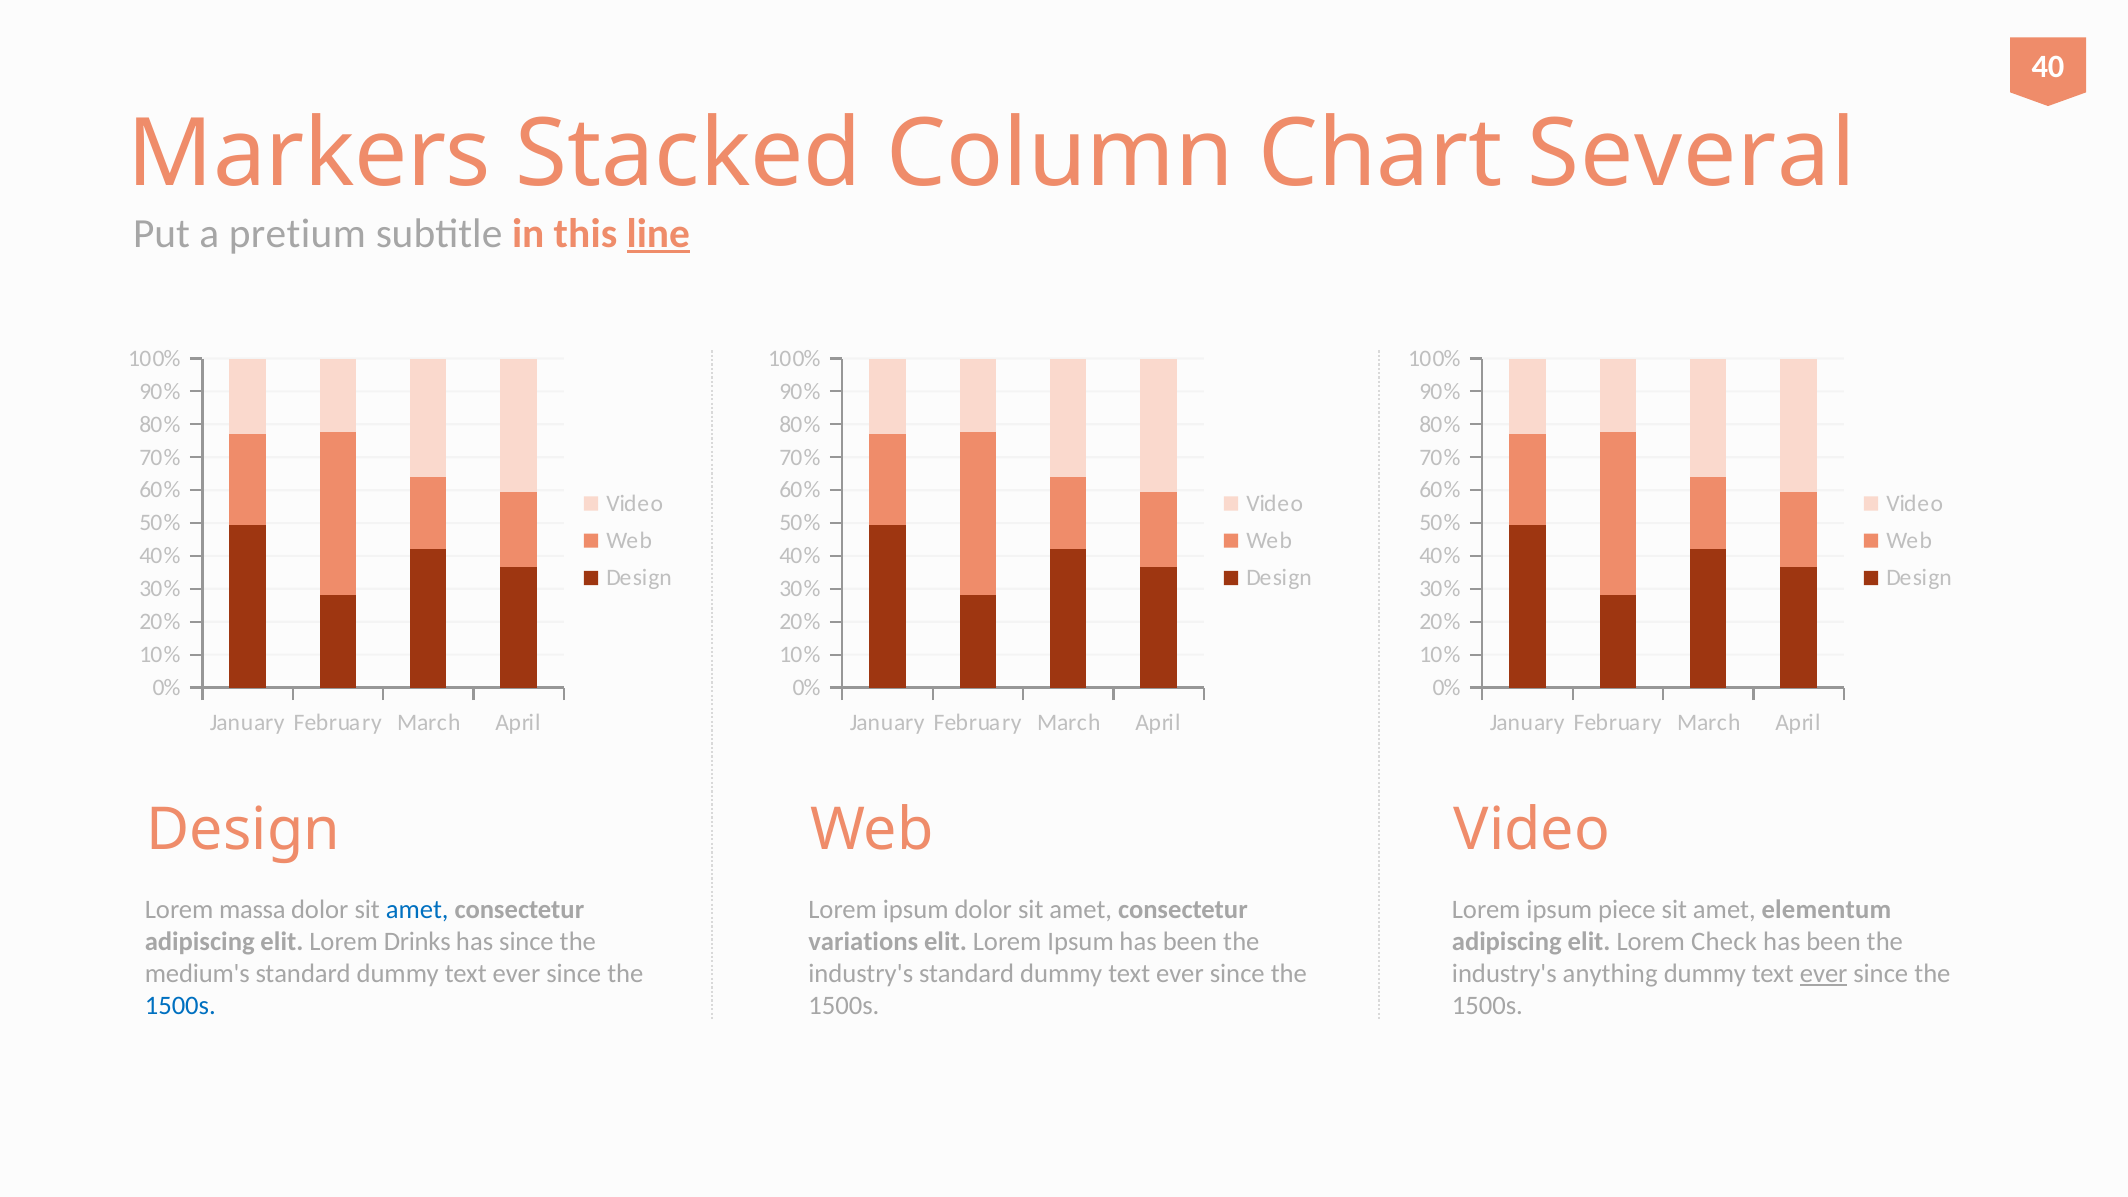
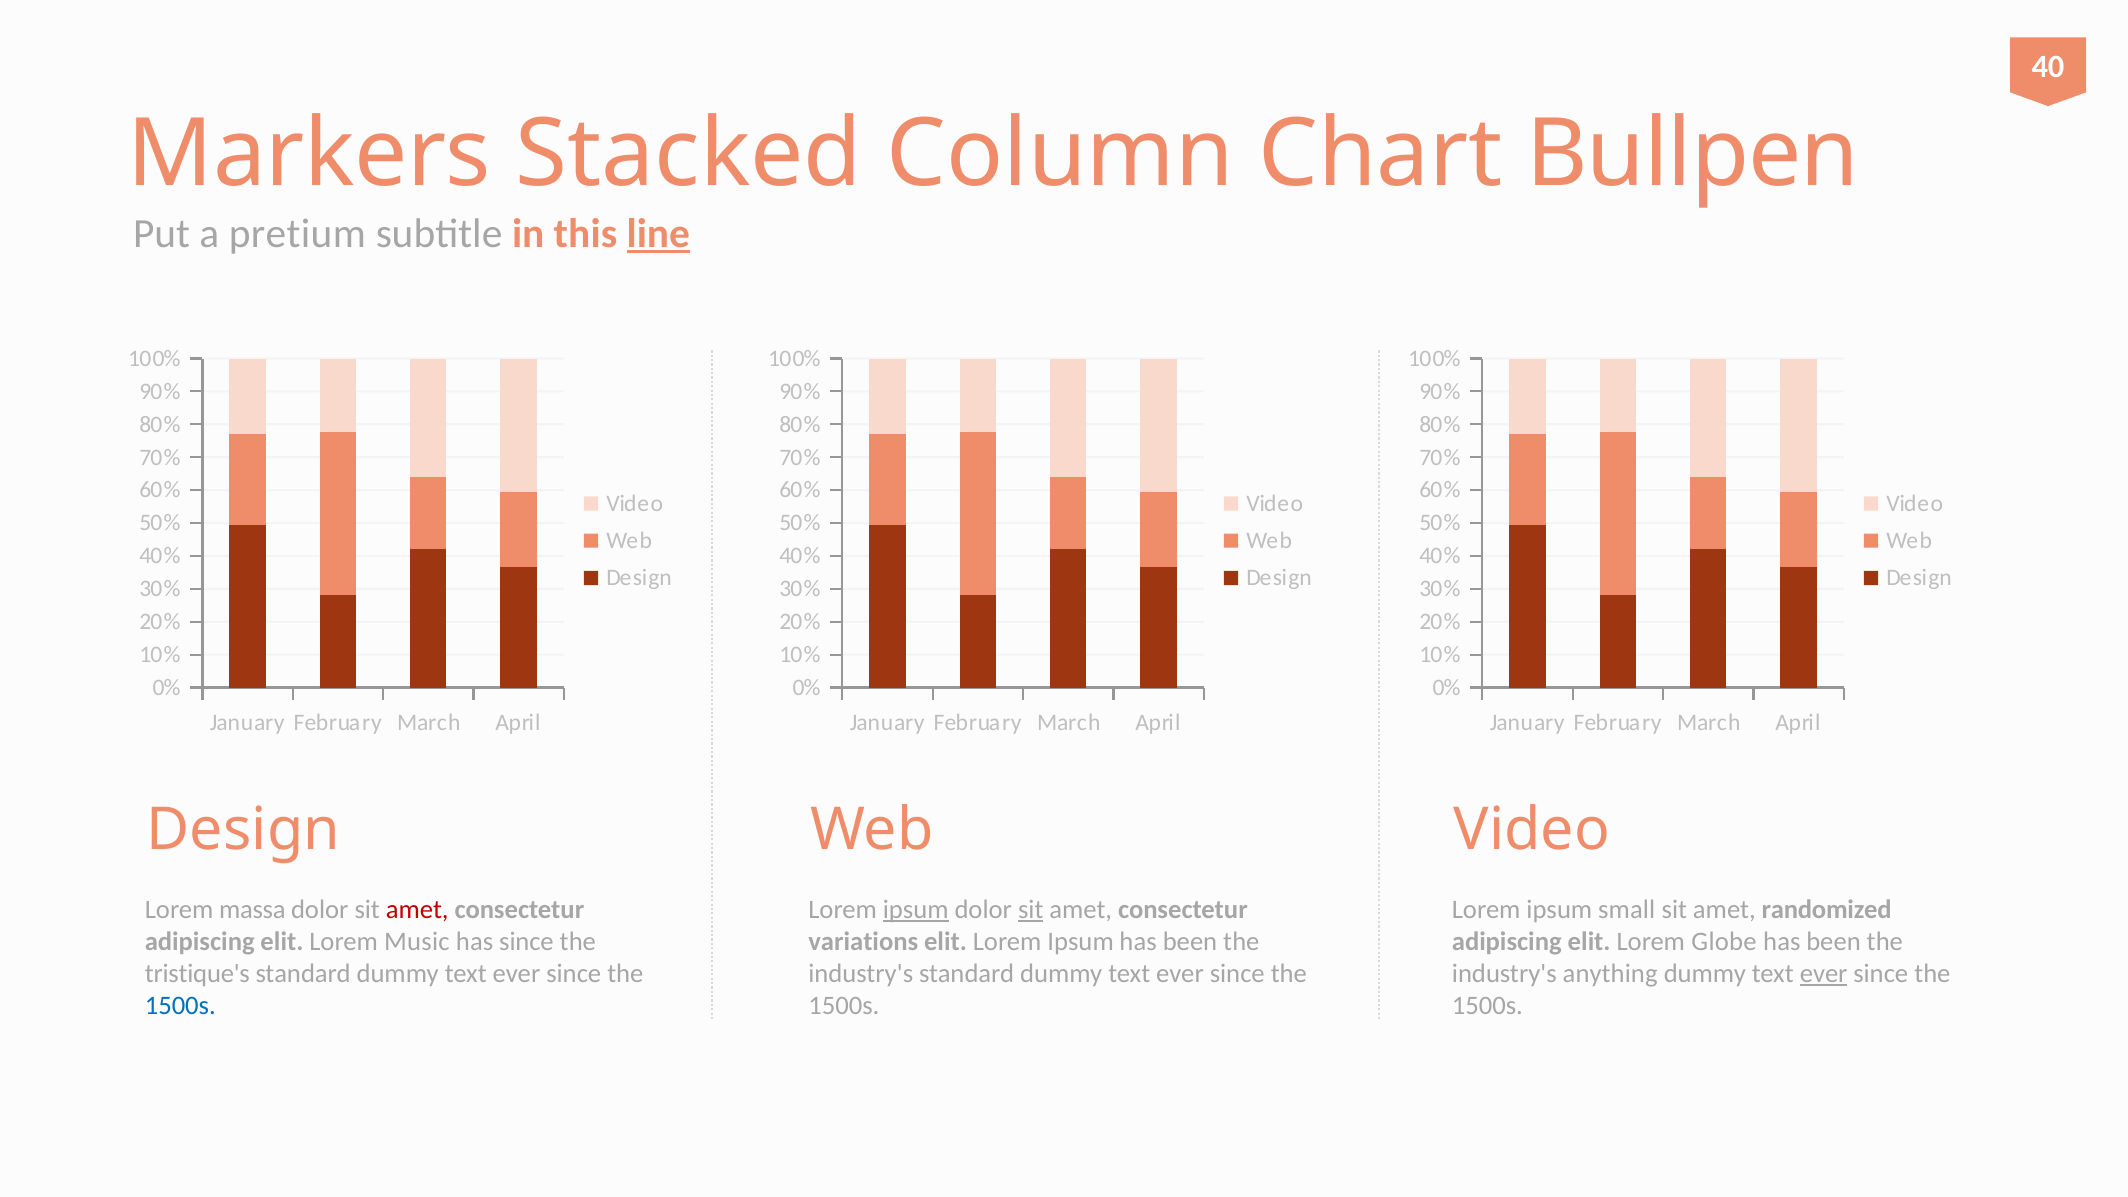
Several: Several -> Bullpen
amet at (417, 910) colour: blue -> red
ipsum at (916, 910) underline: none -> present
sit at (1031, 910) underline: none -> present
piece: piece -> small
elementum: elementum -> randomized
Drinks: Drinks -> Music
Check: Check -> Globe
medium's: medium's -> tristique's
